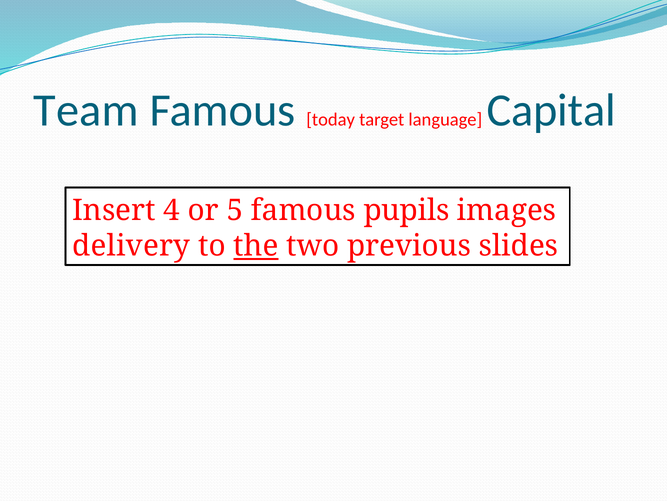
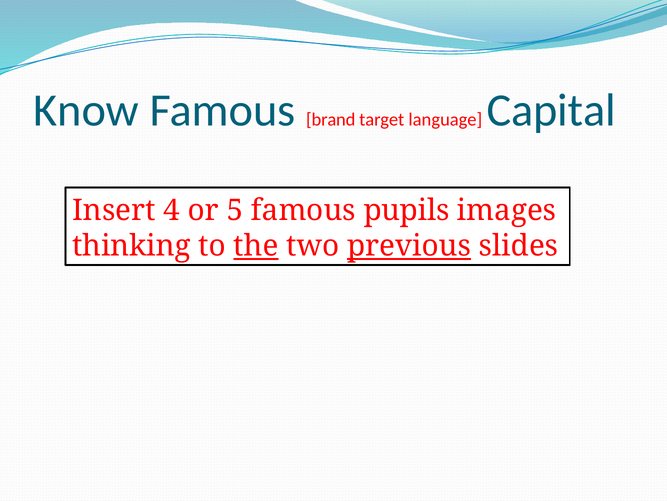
Team: Team -> Know
today: today -> brand
delivery: delivery -> thinking
previous underline: none -> present
